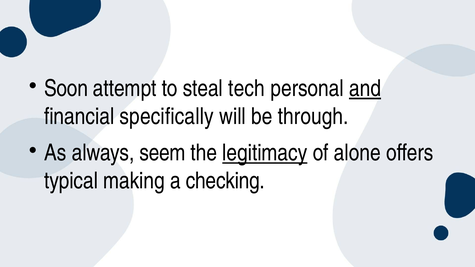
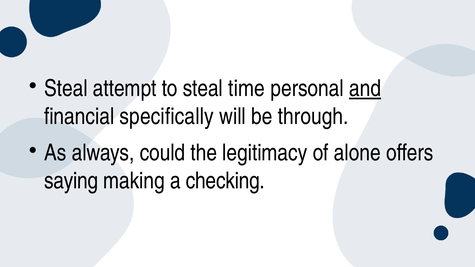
Soon at (66, 89): Soon -> Steal
tech: tech -> time
seem: seem -> could
legitimacy underline: present -> none
typical: typical -> saying
